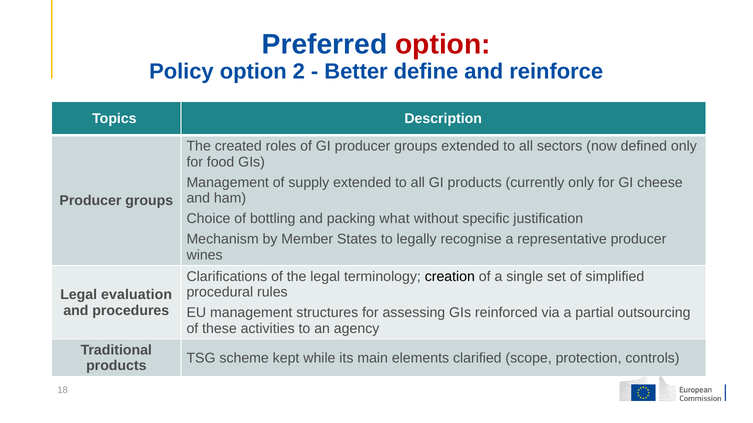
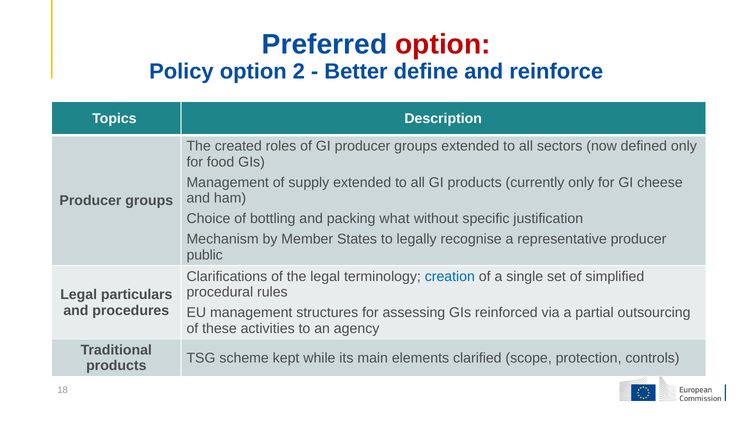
wines: wines -> public
creation colour: black -> blue
evaluation: evaluation -> particulars
